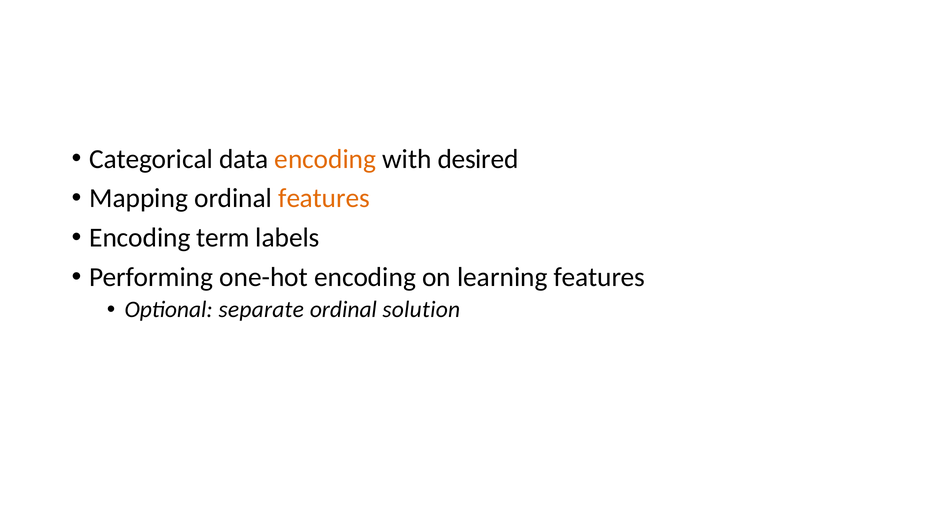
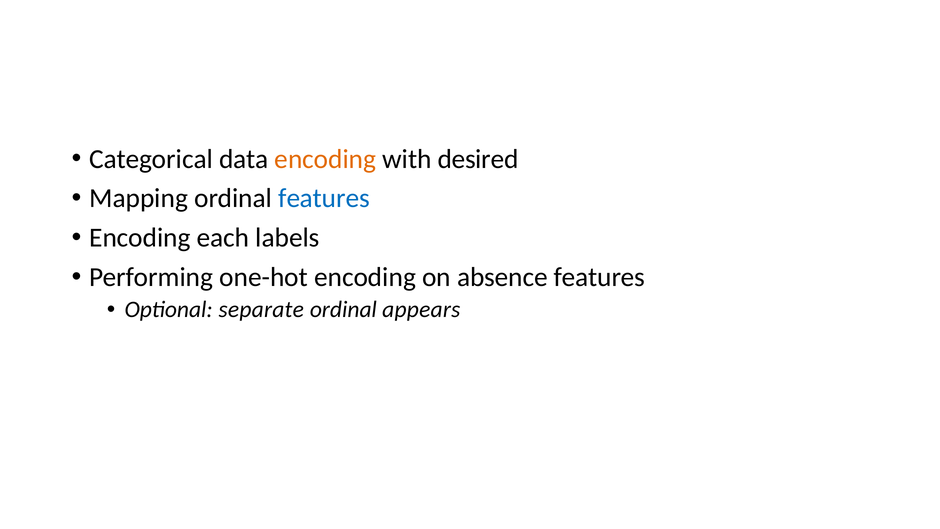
features at (324, 198) colour: orange -> blue
term: term -> each
learning: learning -> absence
solution: solution -> appears
